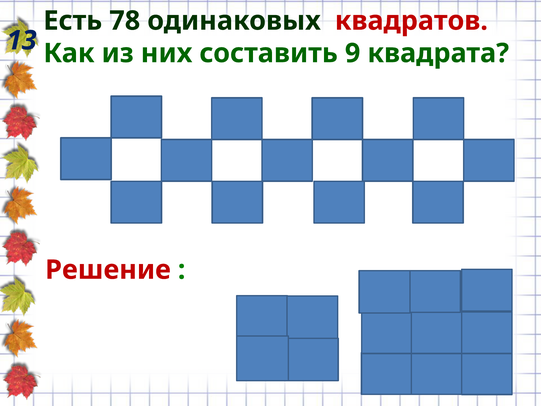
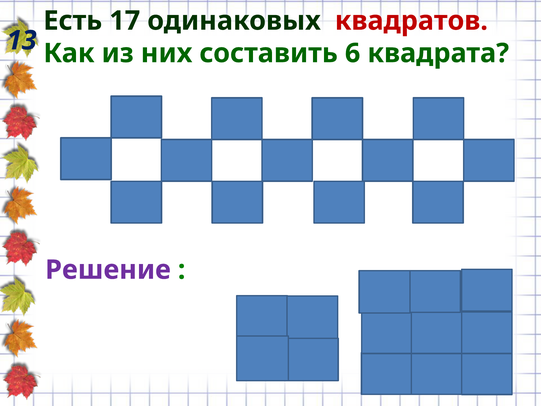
78: 78 -> 17
9: 9 -> 6
Решение colour: red -> purple
